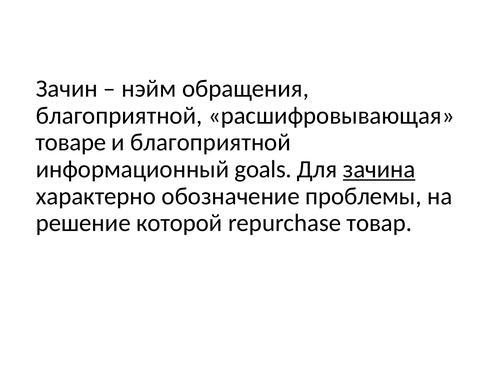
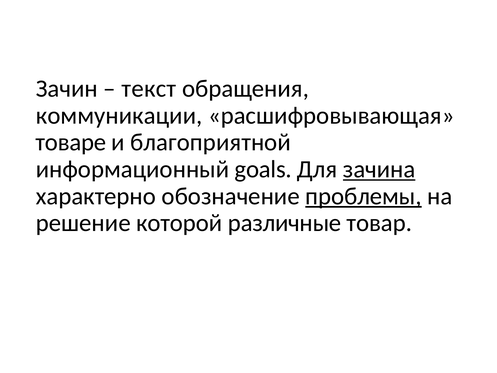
нэйм: нэйм -> текст
благоприятной at (119, 115): благоприятной -> коммуникации
проблемы underline: none -> present
repurchase: repurchase -> различные
